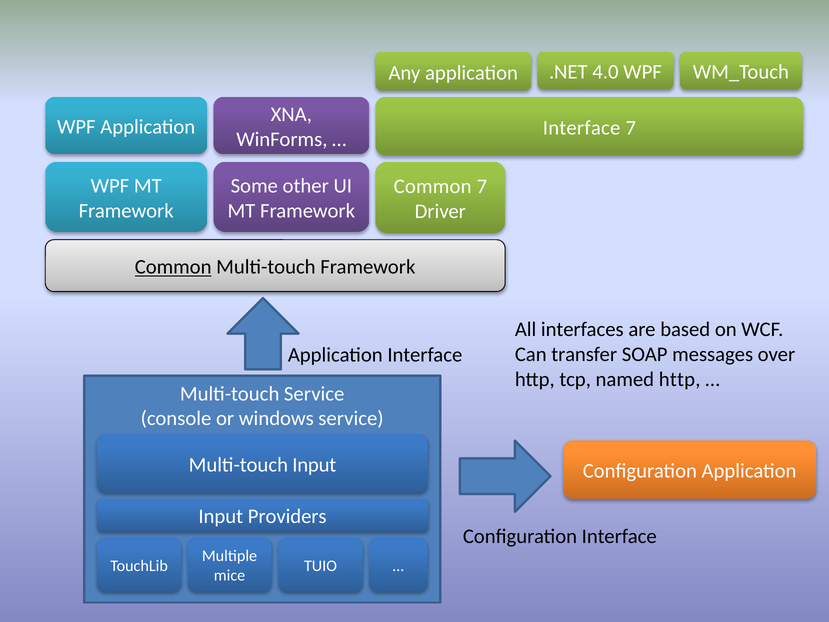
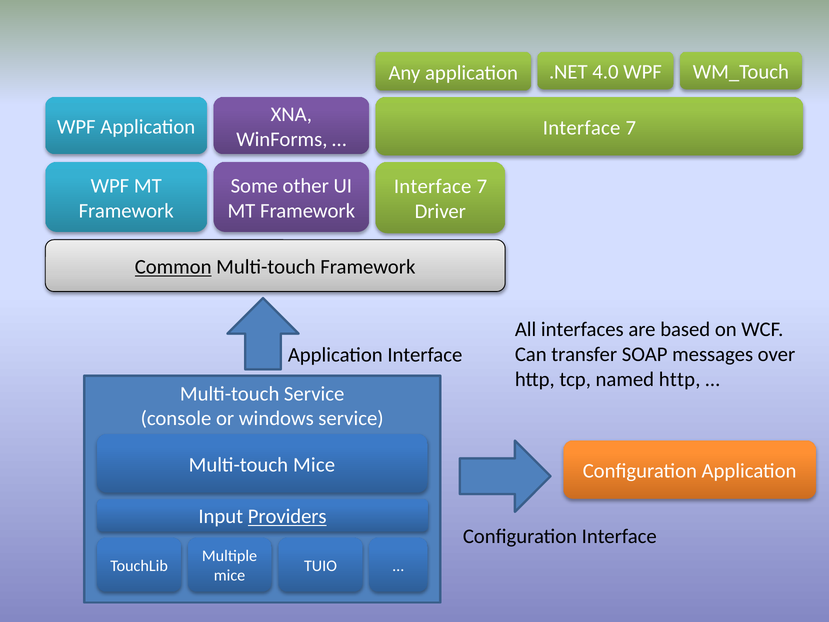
Common at (433, 187): Common -> Interface
Multi-touch Input: Input -> Mice
Providers underline: none -> present
